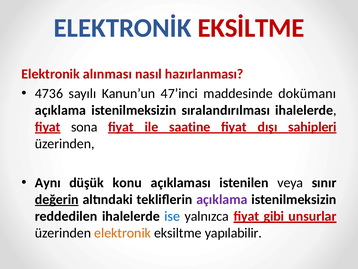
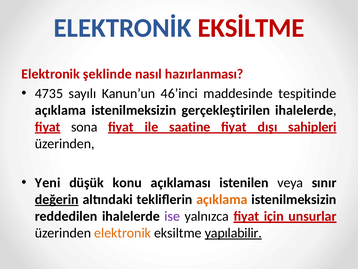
alınması: alınması -> şeklinde
4736: 4736 -> 4735
47’inci: 47’inci -> 46’inci
dokümanı: dokümanı -> tespitinde
sıralandırılması: sıralandırılması -> gerçekleştirilen
Aynı: Aynı -> Yeni
açıklama at (222, 199) colour: purple -> orange
ise colour: blue -> purple
gibi: gibi -> için
yapılabilir underline: none -> present
